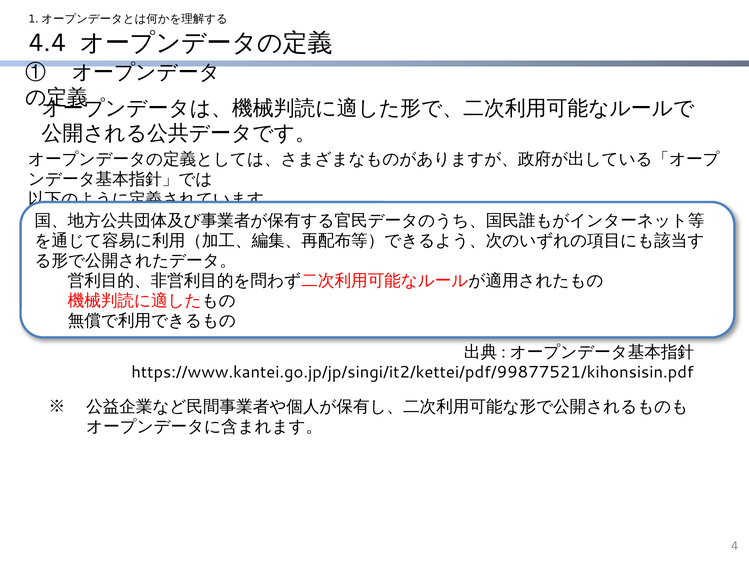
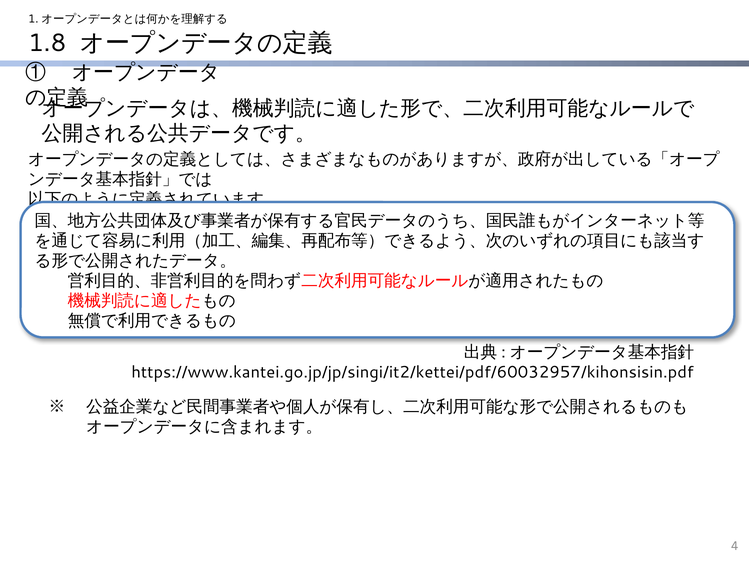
4.4: 4.4 -> 1.8
https://www.kantei.go.jp/jp/singi/it2/kettei/pdf/99877521/kihonsisin.pdf: https://www.kantei.go.jp/jp/singi/it2/kettei/pdf/99877521/kihonsisin.pdf -> https://www.kantei.go.jp/jp/singi/it2/kettei/pdf/60032957/kihonsisin.pdf
